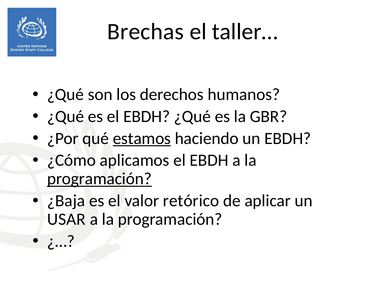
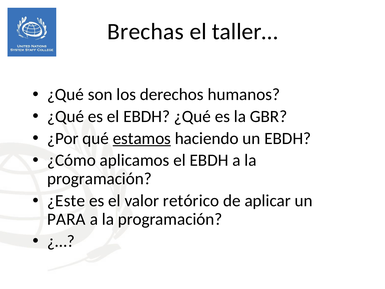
programación at (99, 179) underline: present -> none
¿Baja: ¿Baja -> ¿Este
USAR: USAR -> PARA
